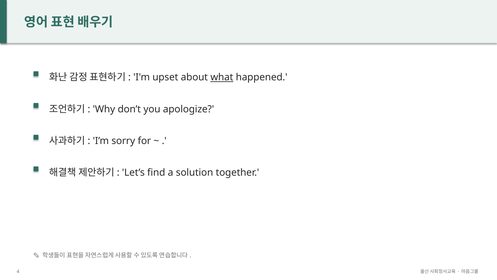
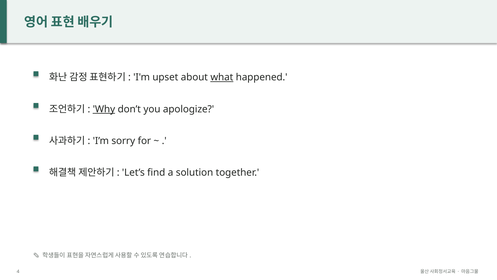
Why underline: none -> present
